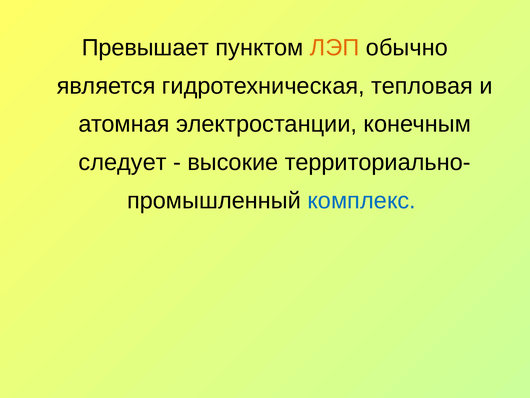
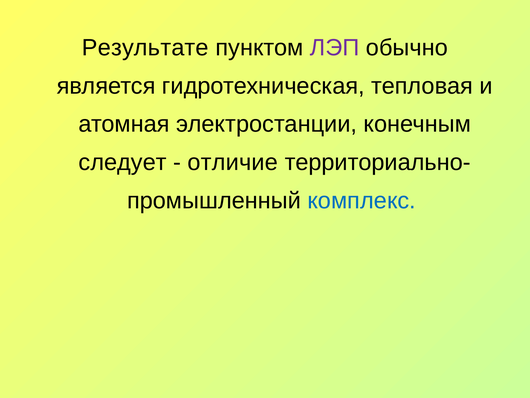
Превышает: Превышает -> Результате
ЛЭП colour: orange -> purple
высокие: высокие -> отличие
